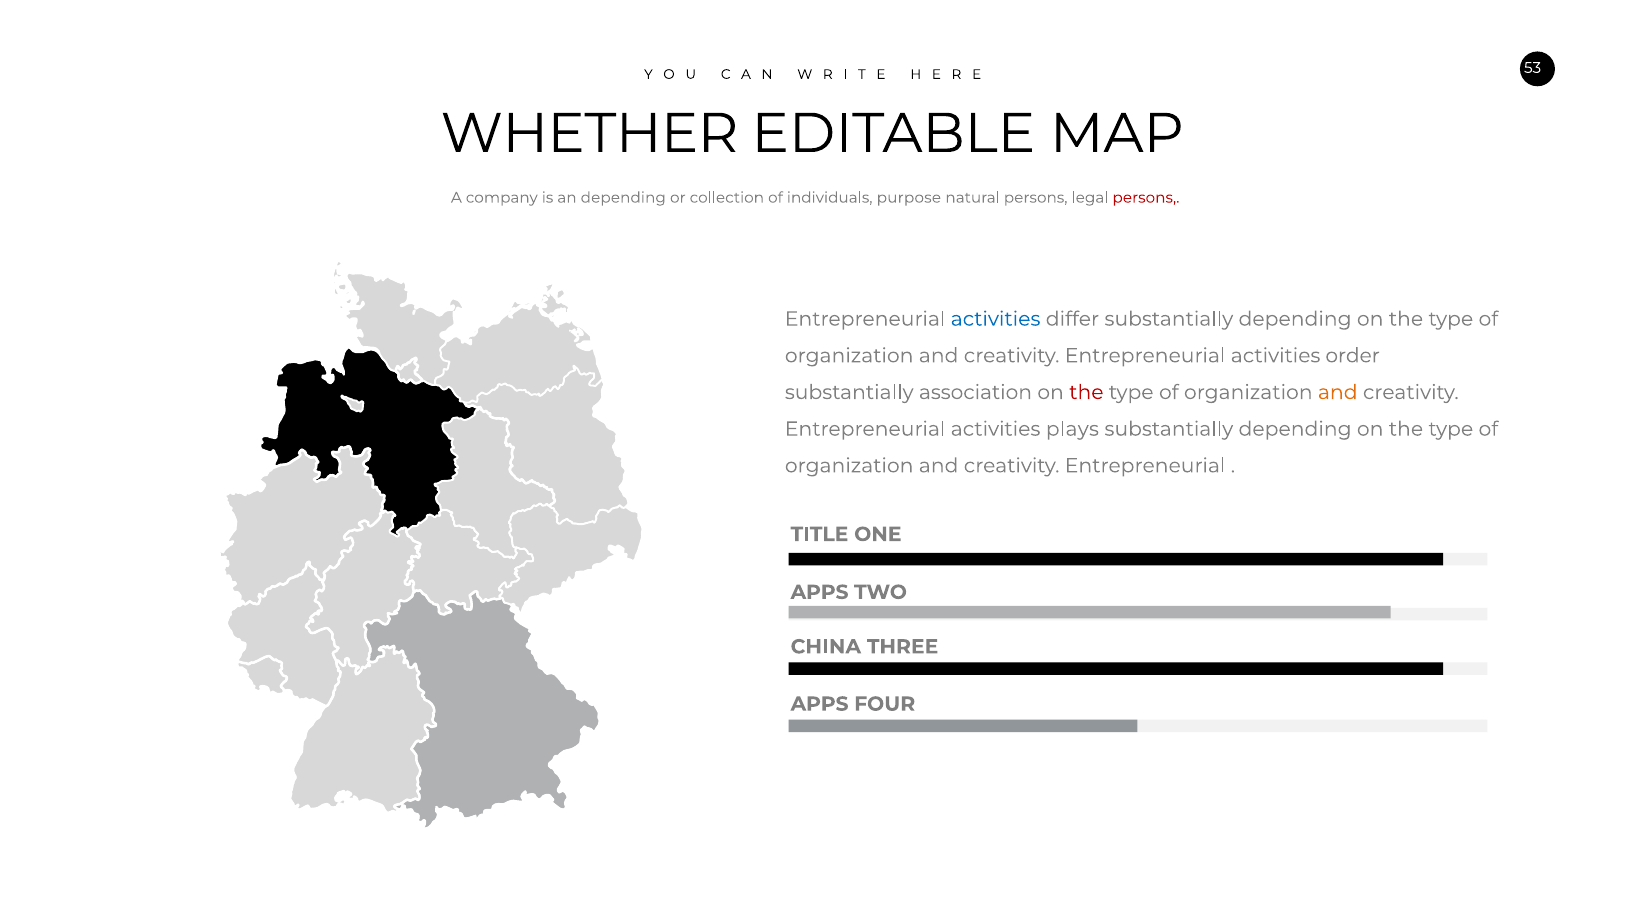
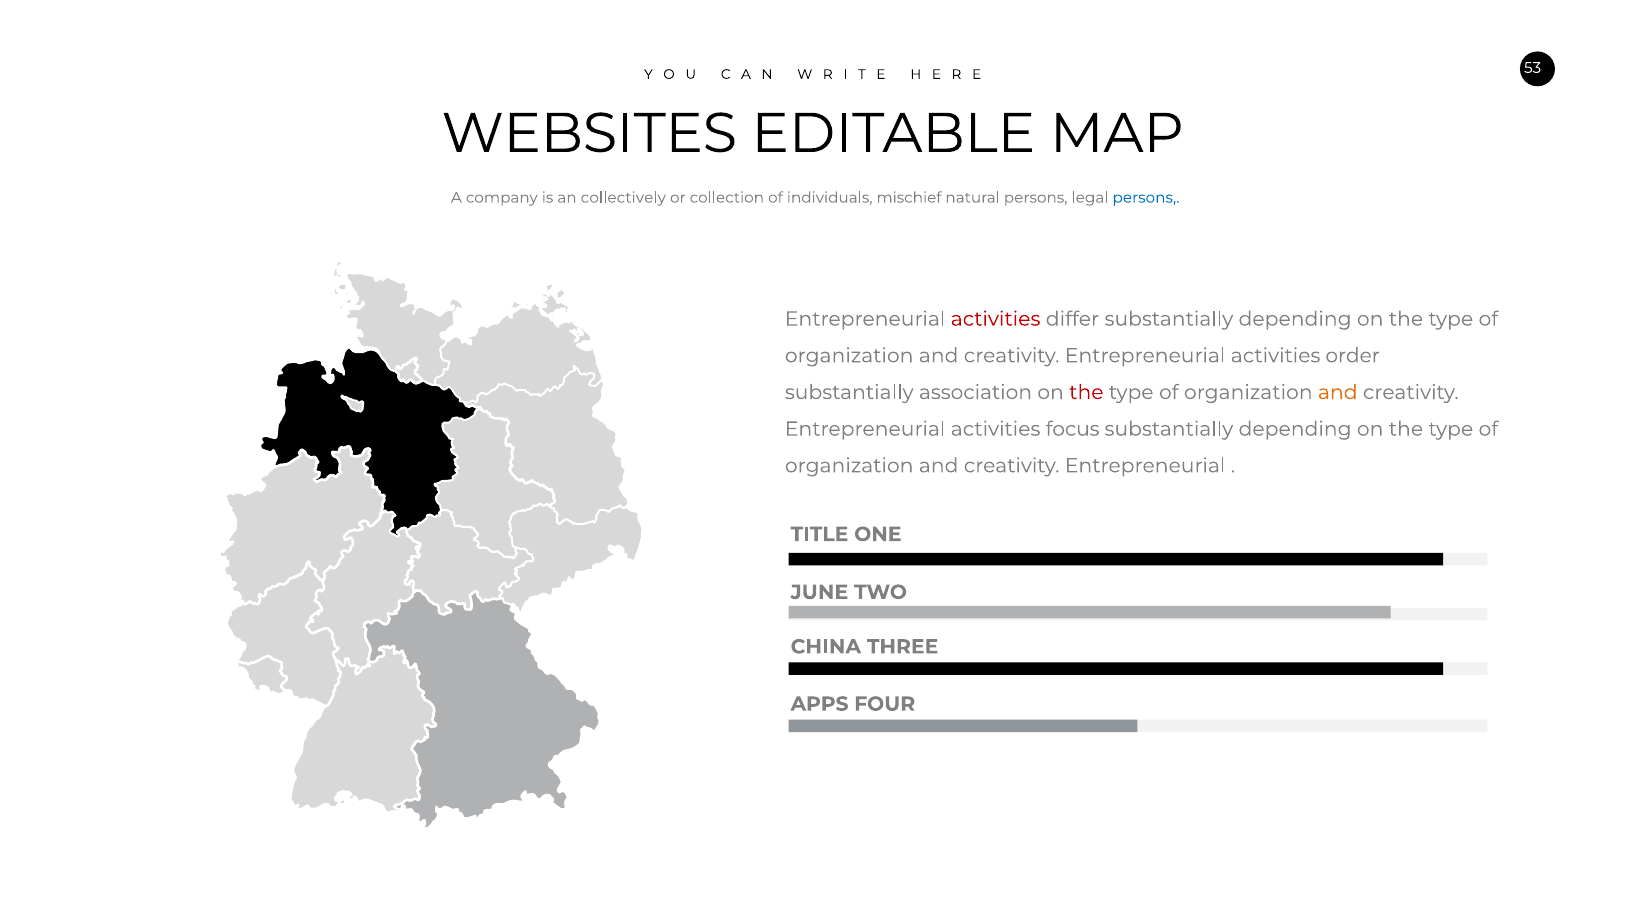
WHETHER: WHETHER -> WEBSITES
an depending: depending -> collectively
purpose: purpose -> mischief
persons at (1146, 198) colour: red -> blue
activities at (996, 319) colour: blue -> red
plays: plays -> focus
APPS at (820, 592): APPS -> JUNE
